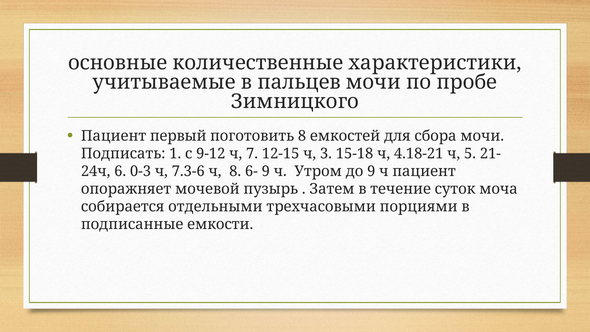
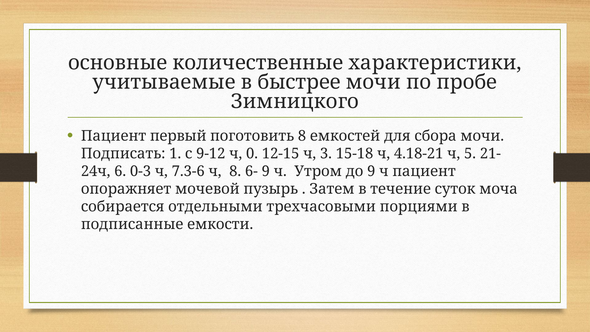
пальцев: пальцев -> быстрее
7: 7 -> 0
